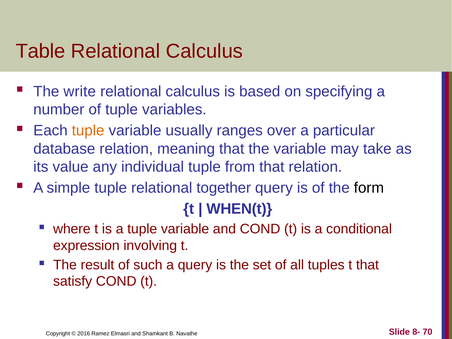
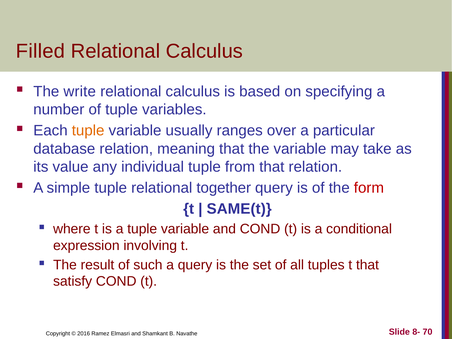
Table: Table -> Filled
form colour: black -> red
WHEN(t: WHEN(t -> SAME(t
